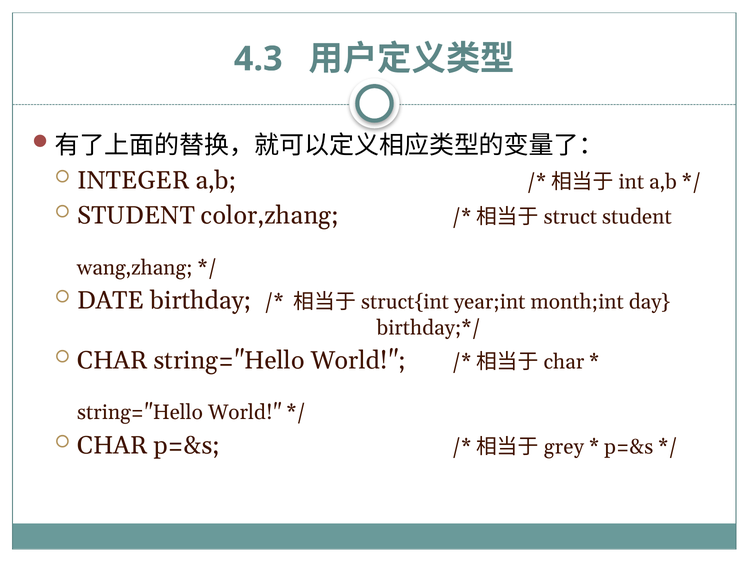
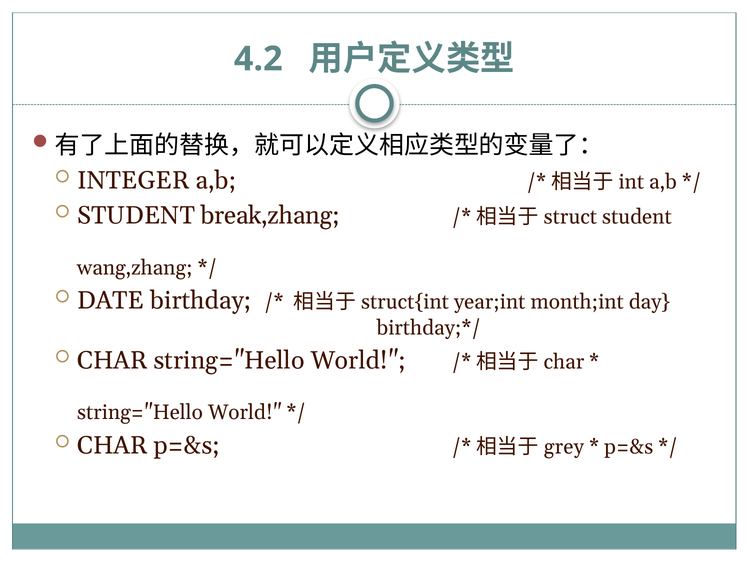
4.3: 4.3 -> 4.2
color,zhang: color,zhang -> break,zhang
